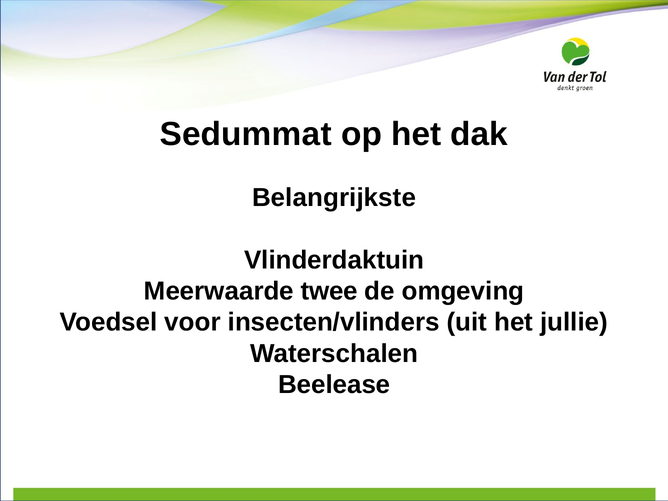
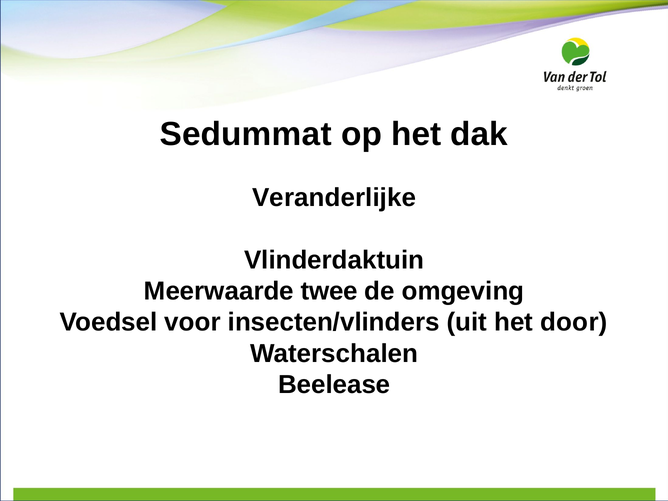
Belangrijkste: Belangrijkste -> Veranderlijke
jullie: jullie -> door
